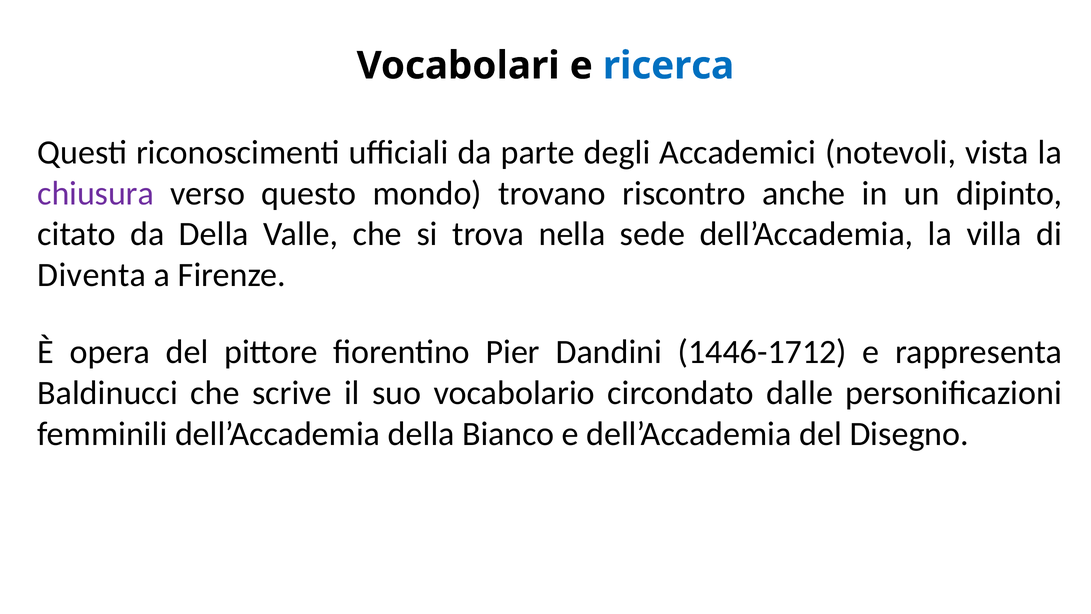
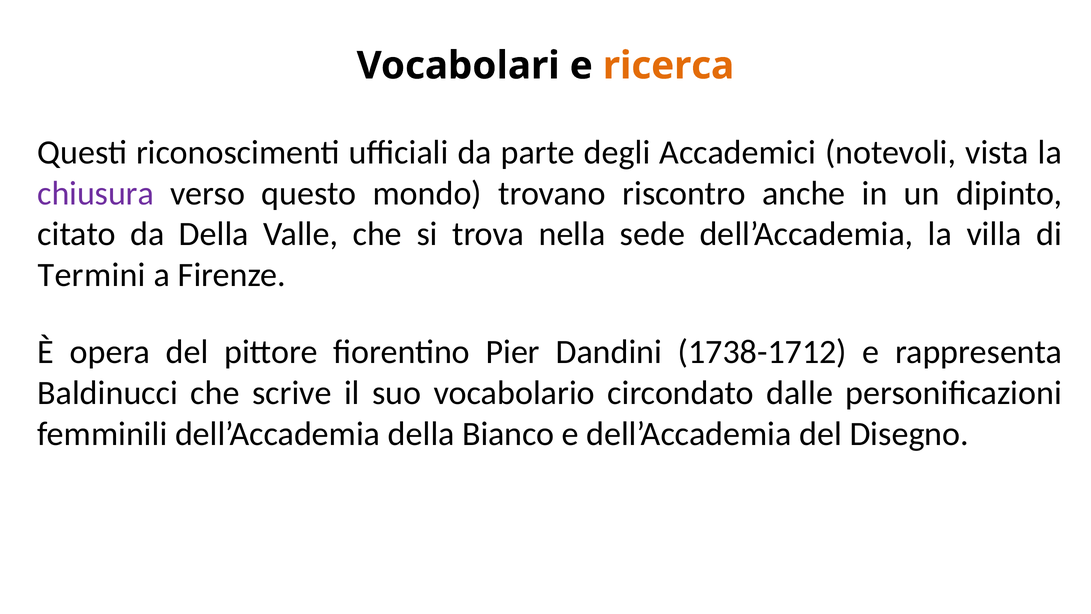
ricerca colour: blue -> orange
Diventa: Diventa -> Termini
1446-1712: 1446-1712 -> 1738-1712
